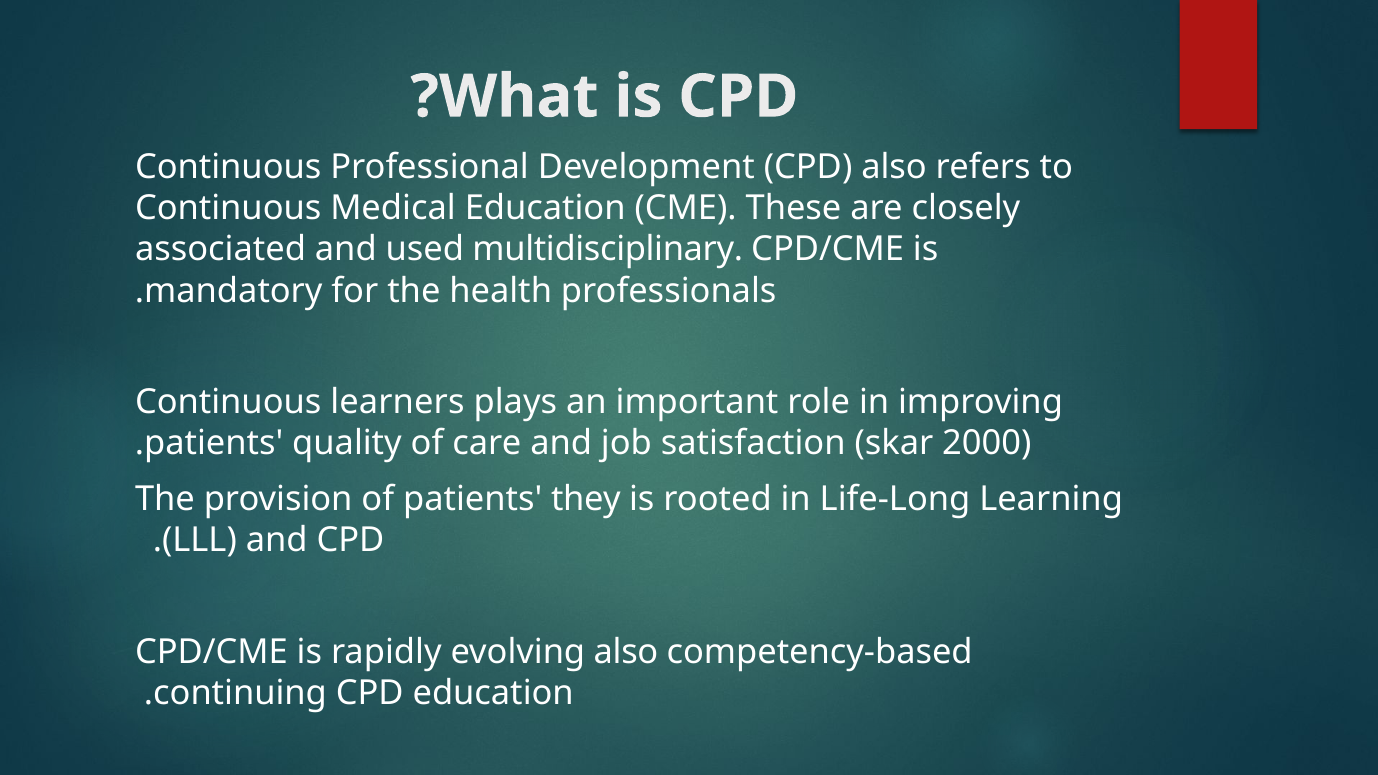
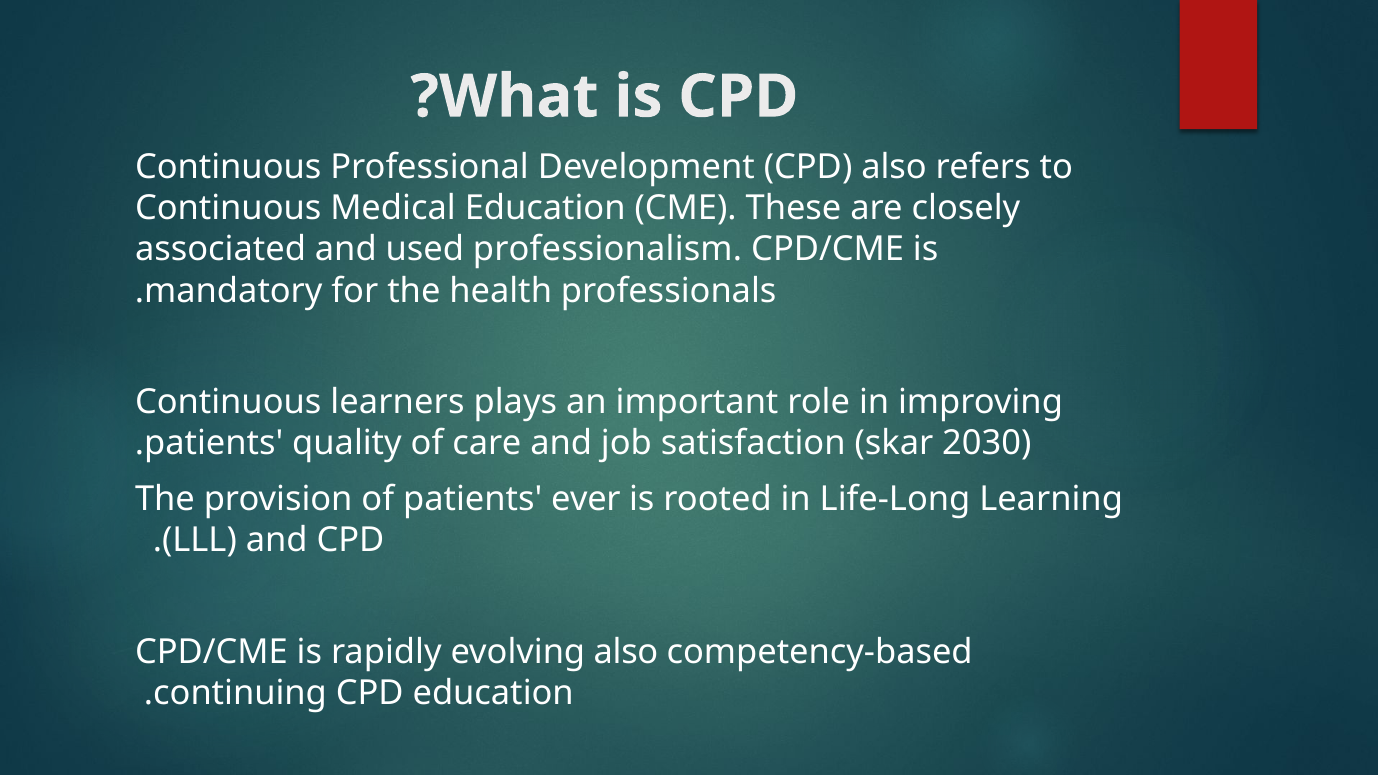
multidisciplinary: multidisciplinary -> professionalism
2000: 2000 -> 2030
they: they -> ever
